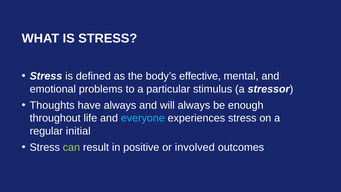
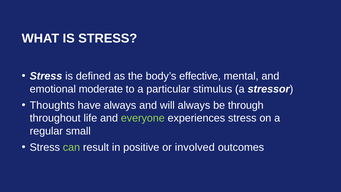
problems: problems -> moderate
enough: enough -> through
everyone colour: light blue -> light green
initial: initial -> small
